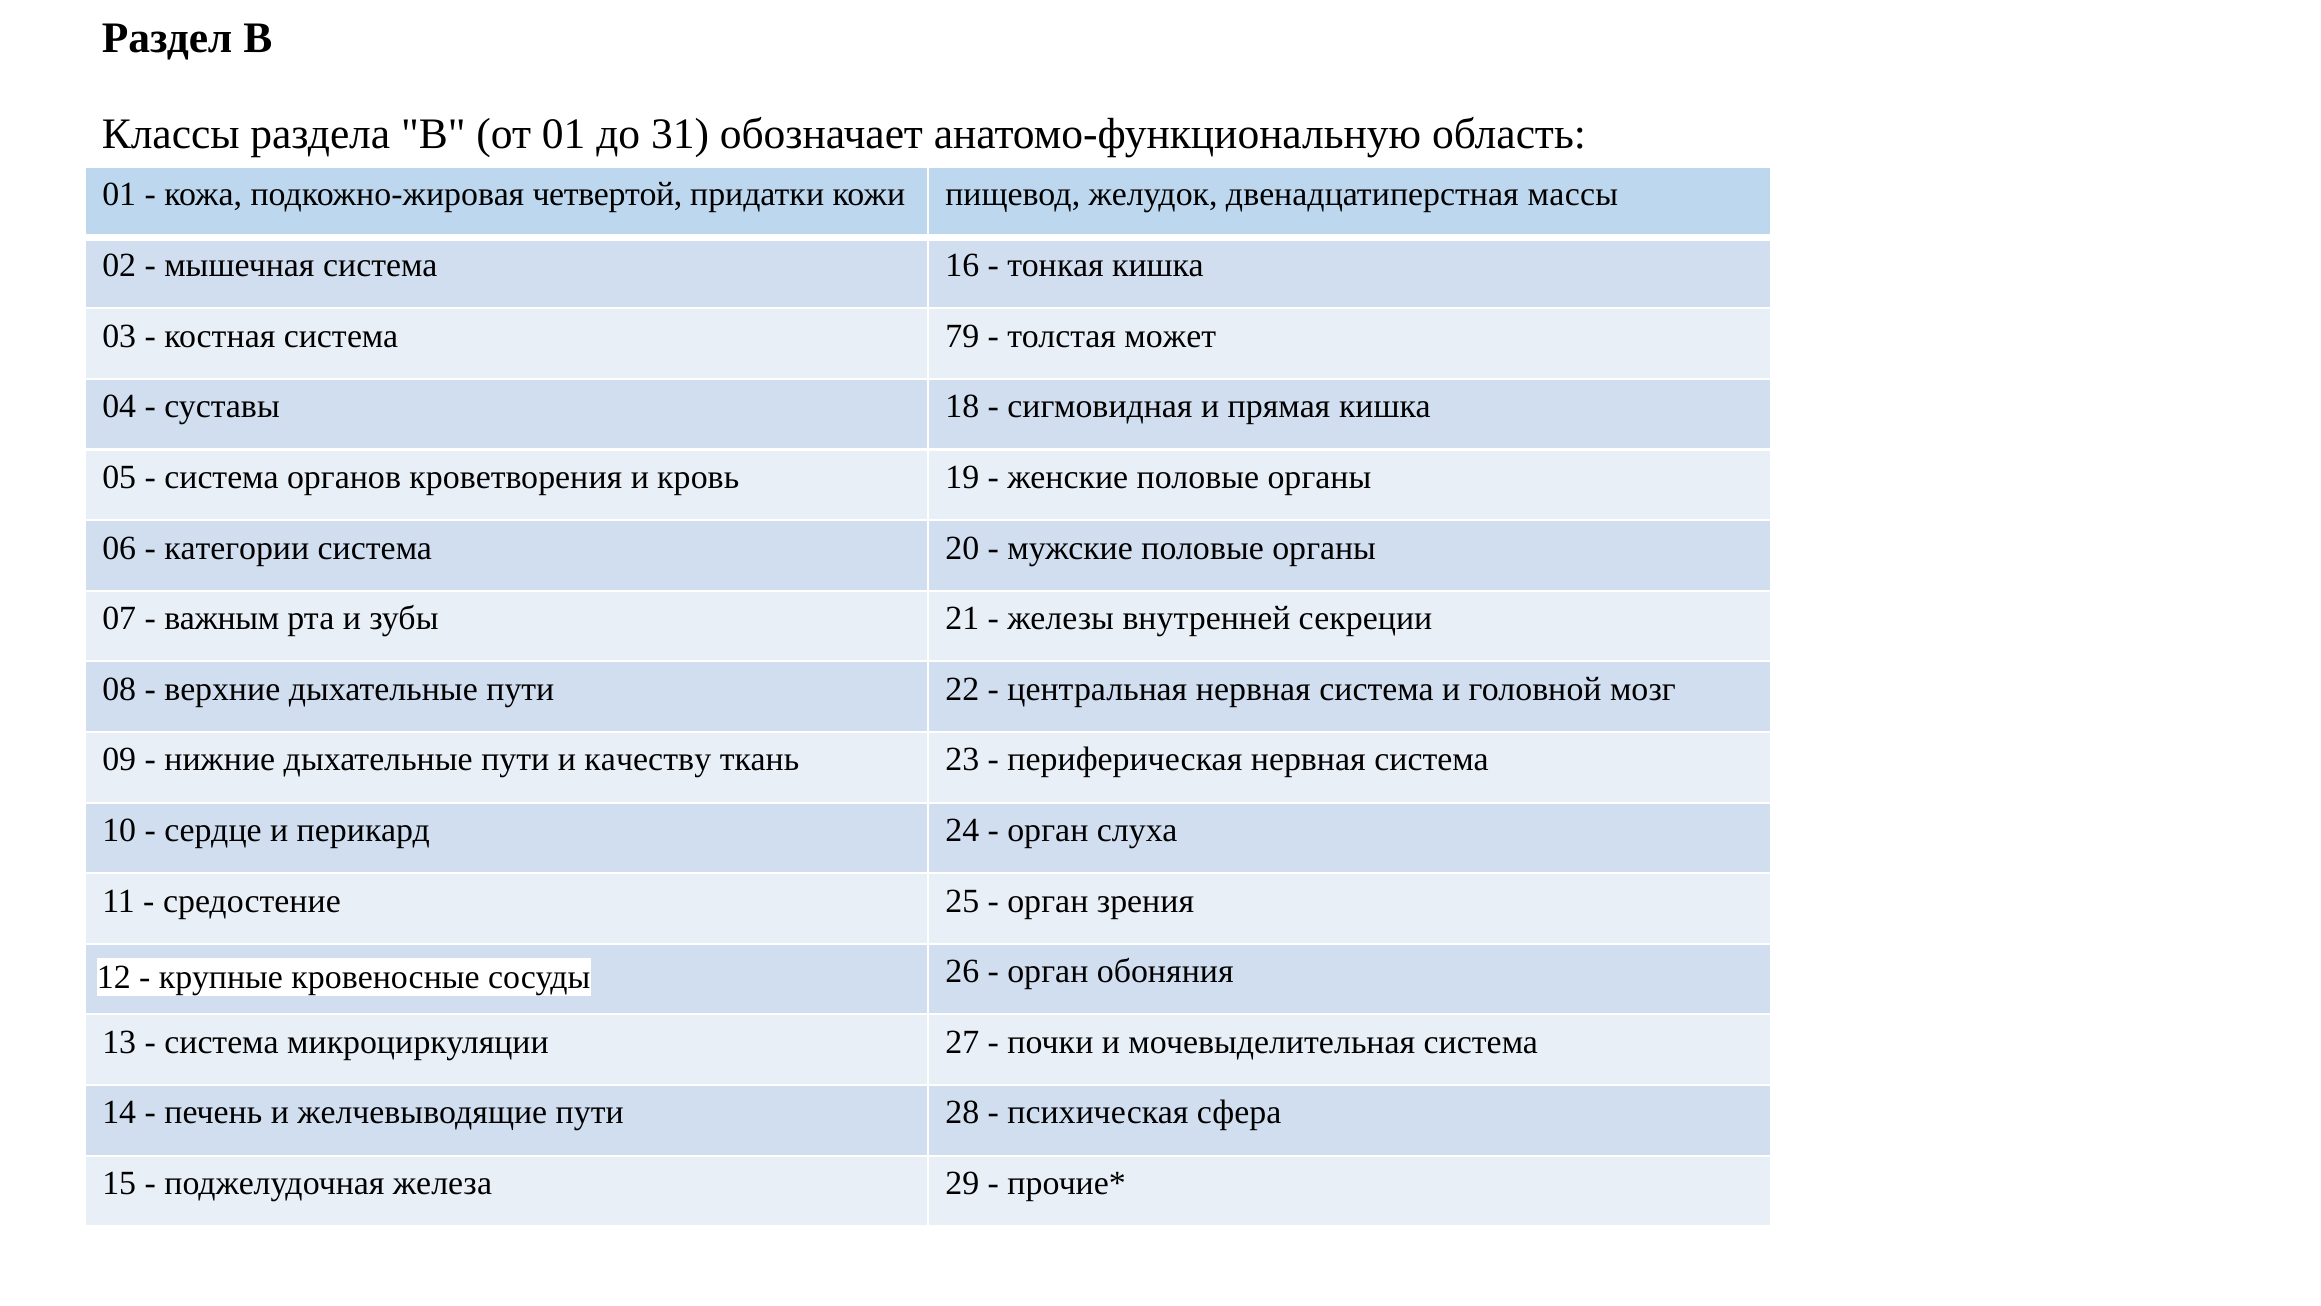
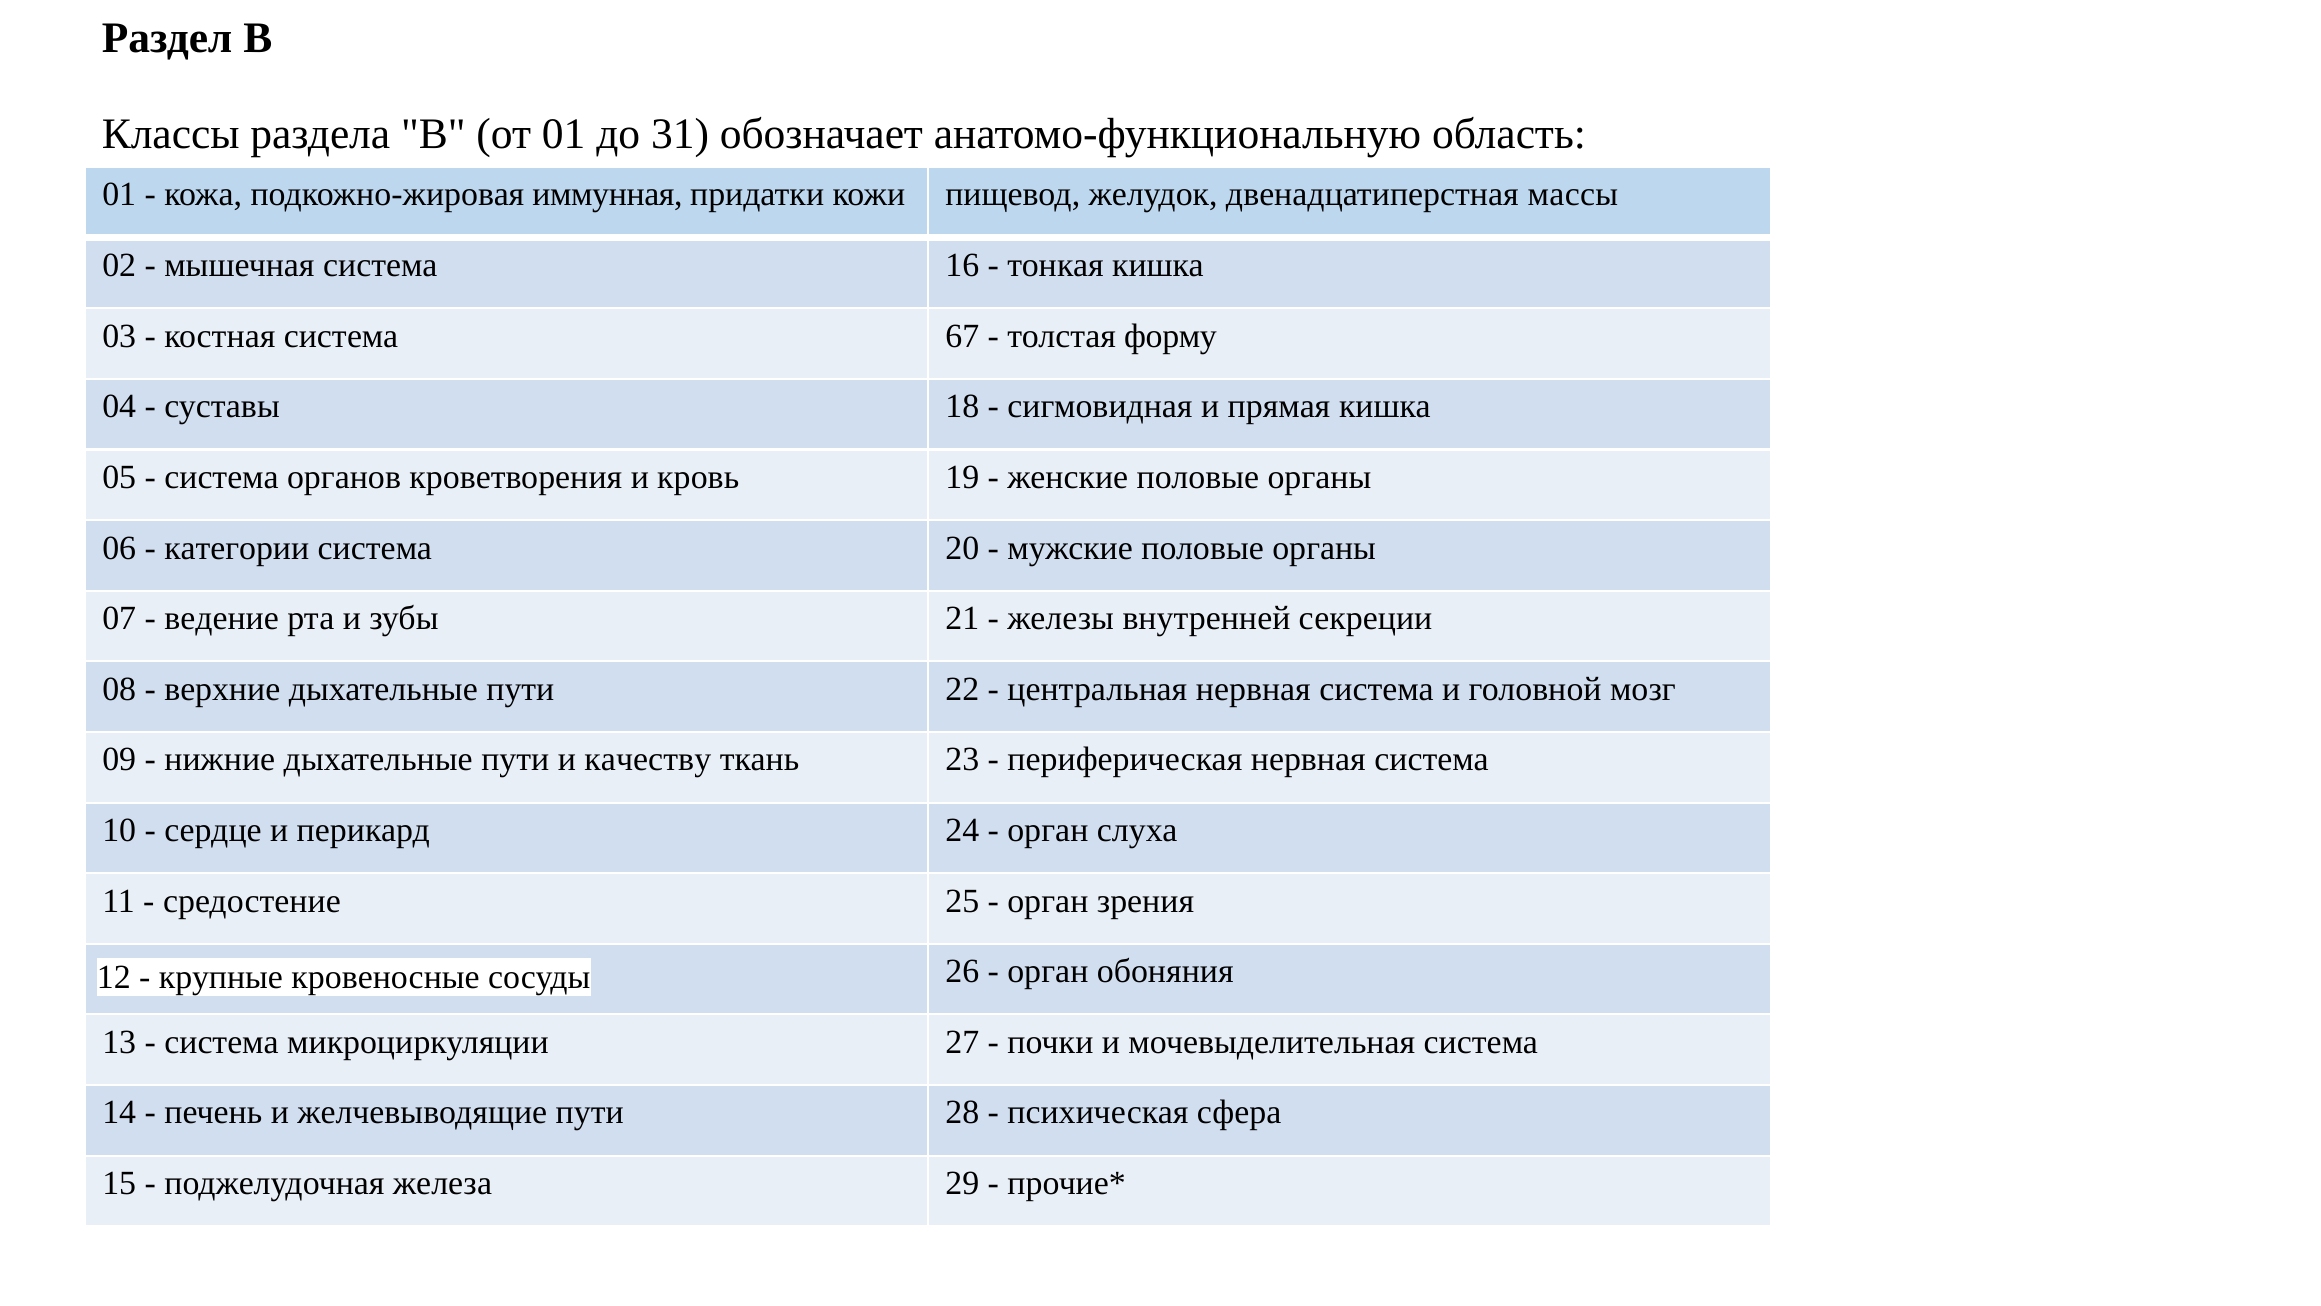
четвертой: четвертой -> иммунная
79: 79 -> 67
может: может -> форму
важным: важным -> ведение
